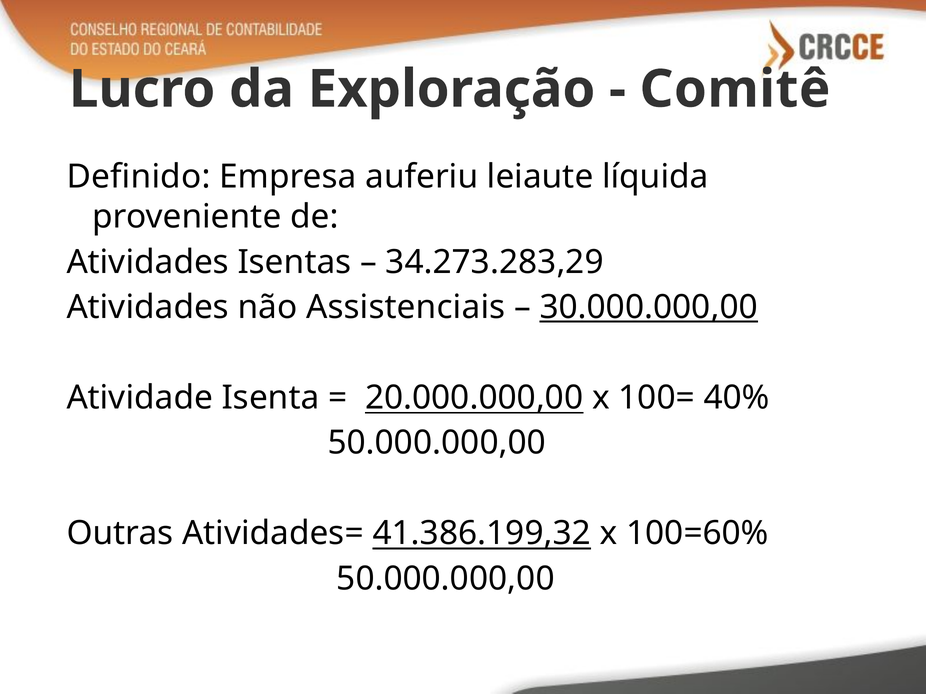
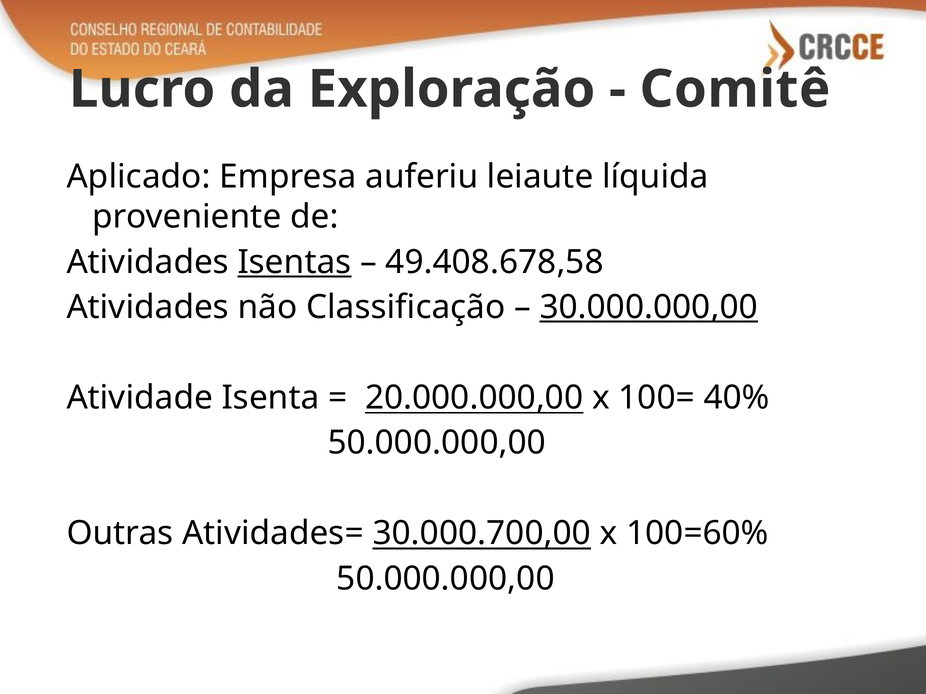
Definido: Definido -> Aplicado
Isentas underline: none -> present
34.273.283,29: 34.273.283,29 -> 49.408.678,58
Assistenciais: Assistenciais -> Classificação
41.386.199,32: 41.386.199,32 -> 30.000.700,00
